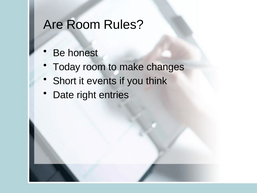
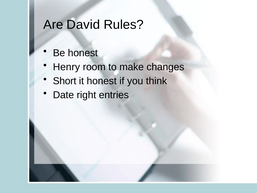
Are Room: Room -> David
Today: Today -> Henry
it events: events -> honest
